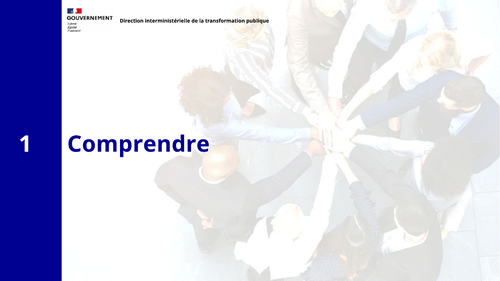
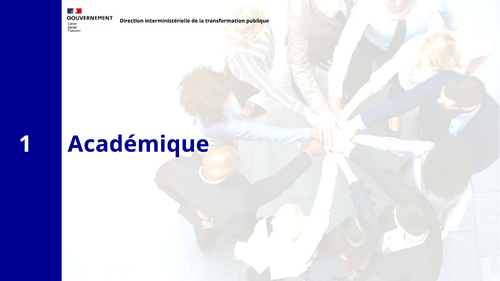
Comprendre: Comprendre -> Académique
